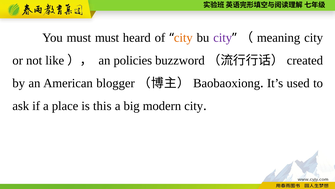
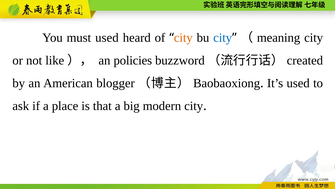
must must: must -> used
city at (223, 38) colour: purple -> blue
this: this -> that
